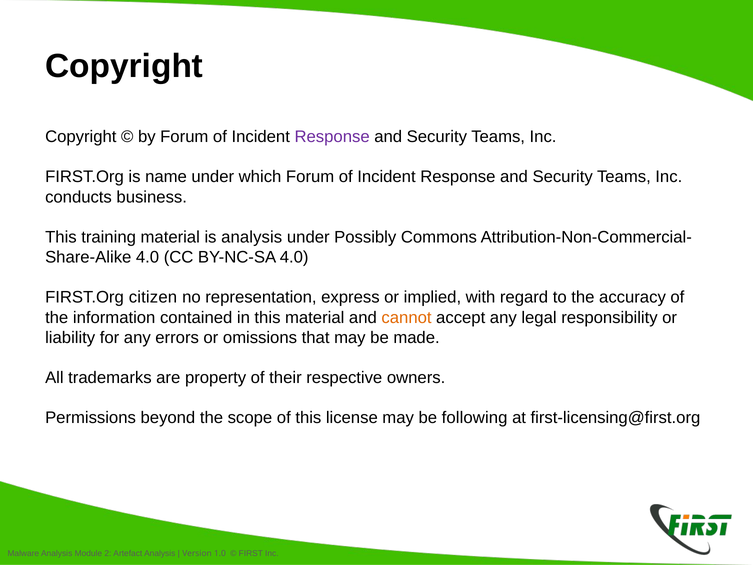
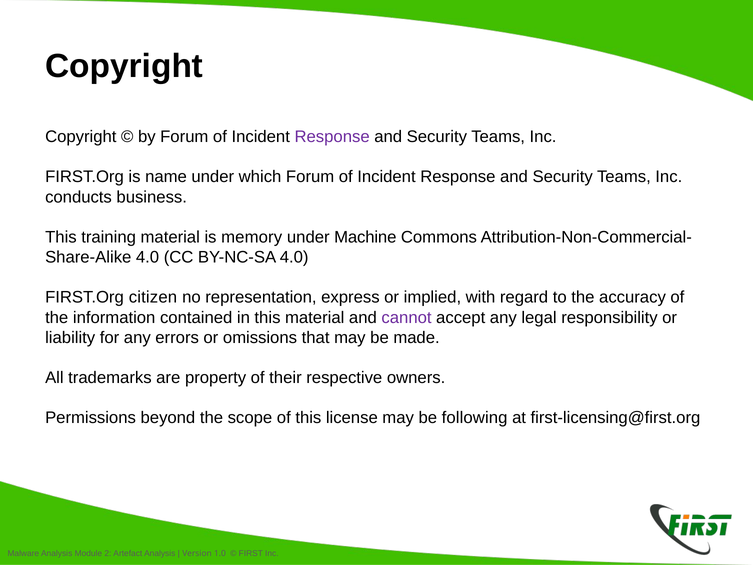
is analysis: analysis -> memory
Possibly: Possibly -> Machine
cannot colour: orange -> purple
